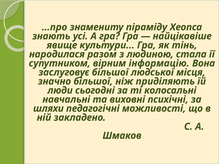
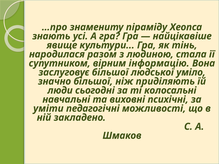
місця: місця -> уміло
шляхи: шляхи -> уміти
